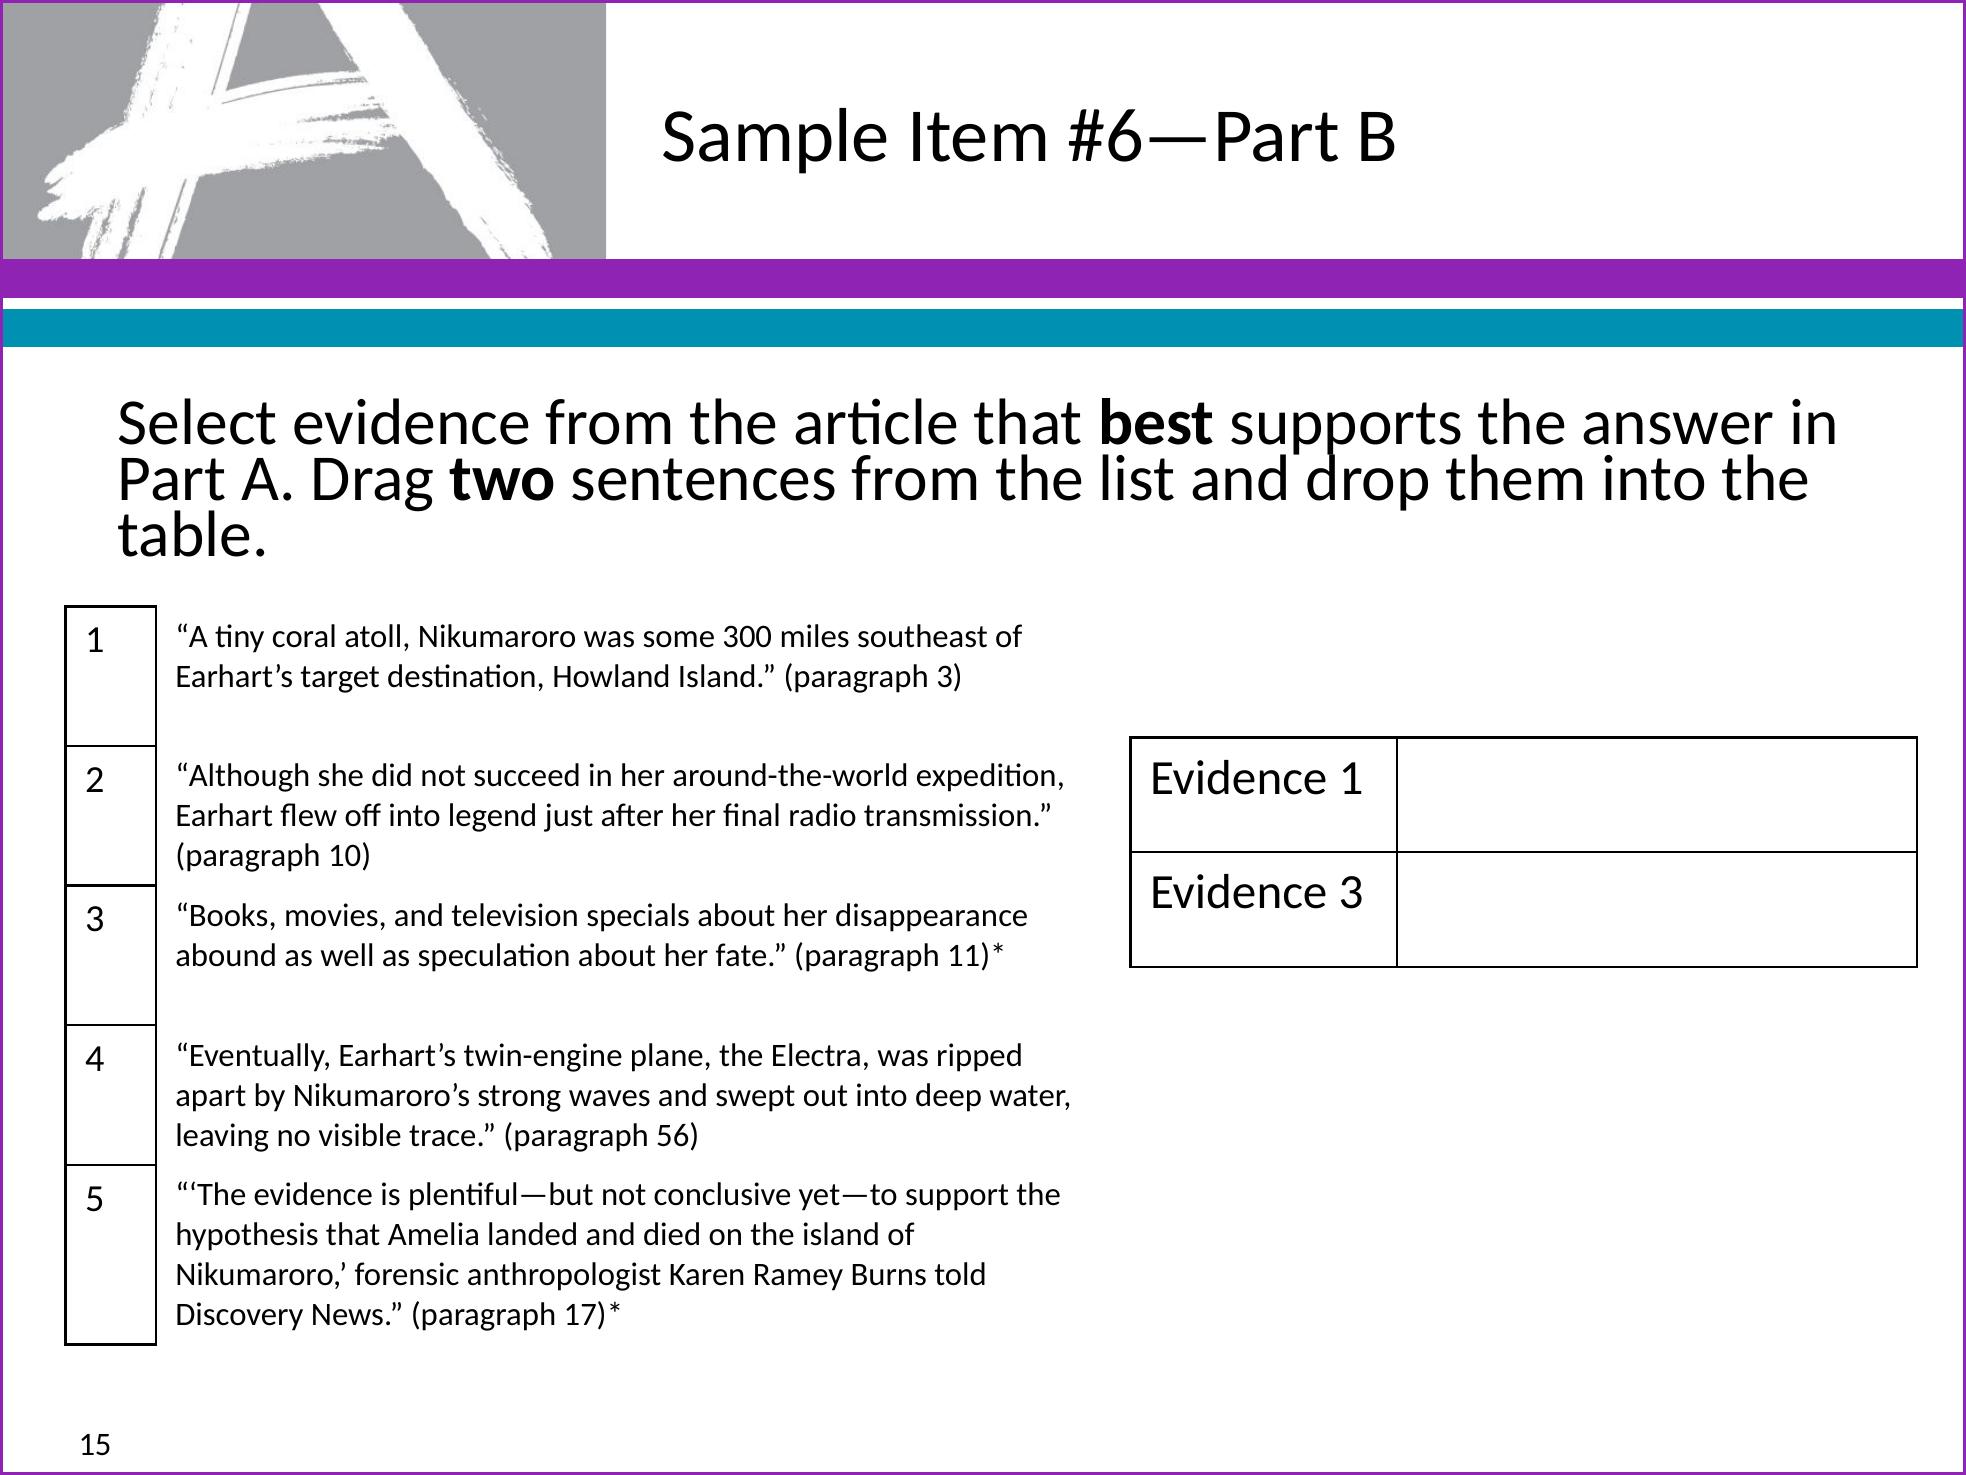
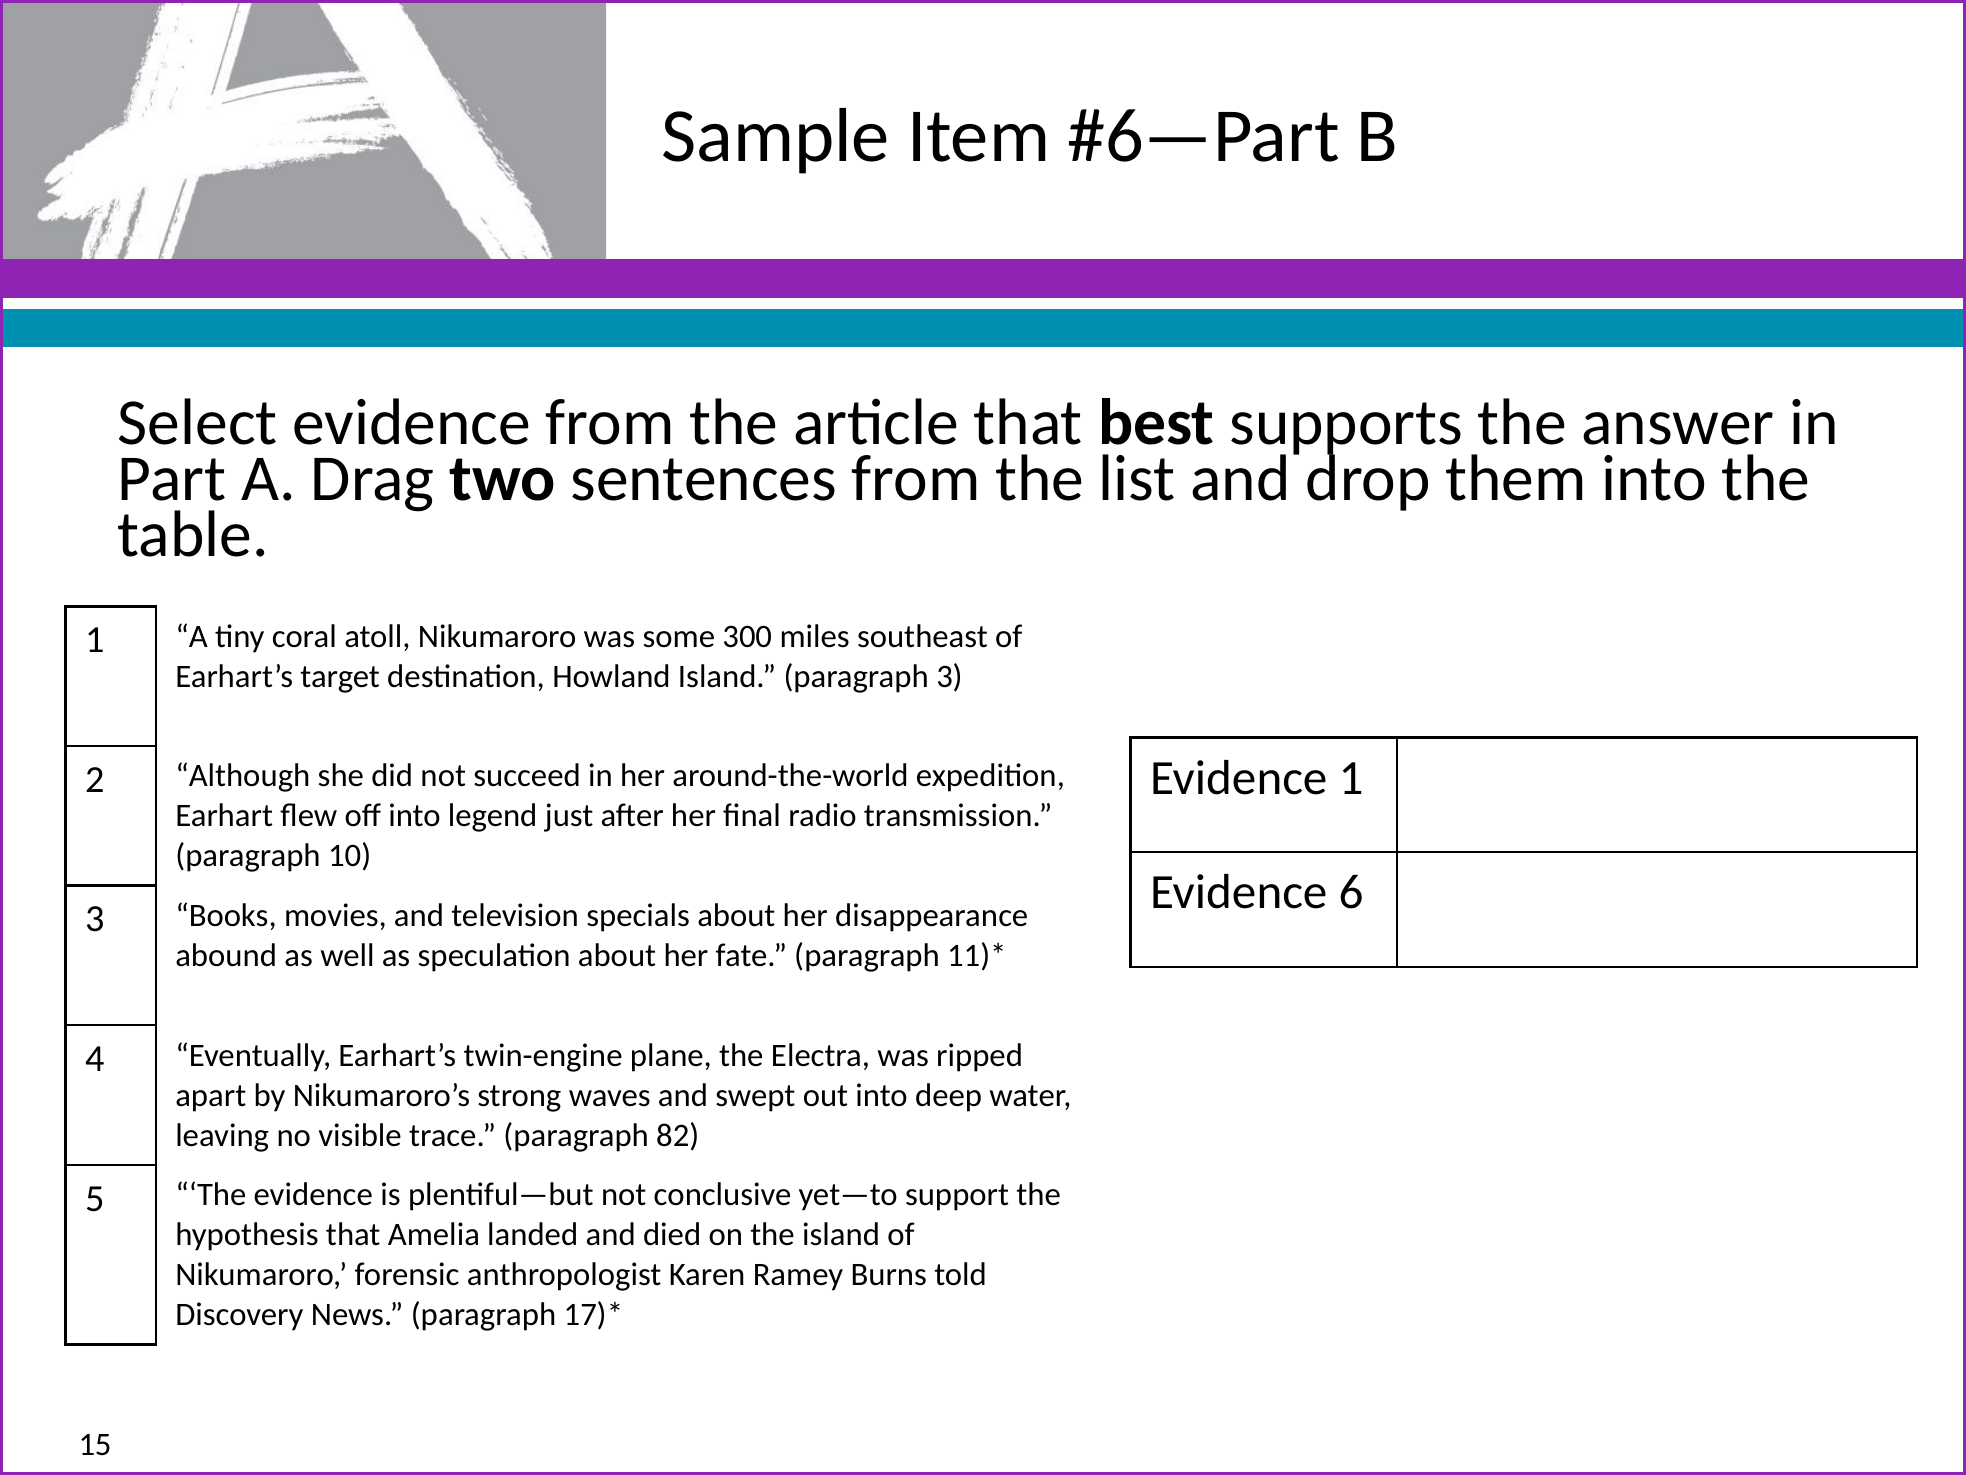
Evidence 3: 3 -> 6
56: 56 -> 82
